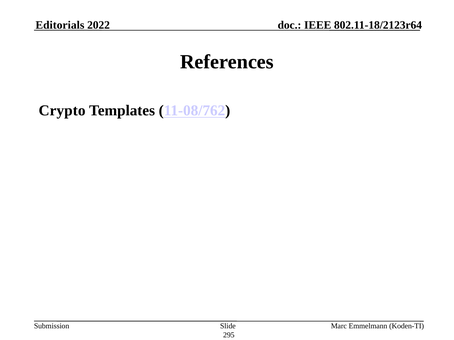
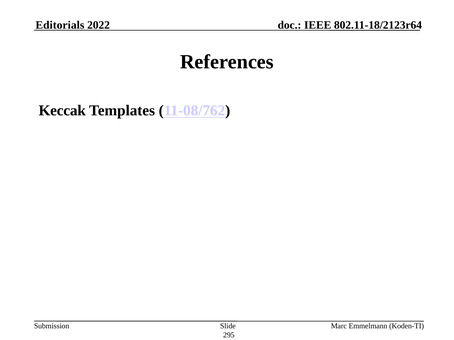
Crypto: Crypto -> Keccak
